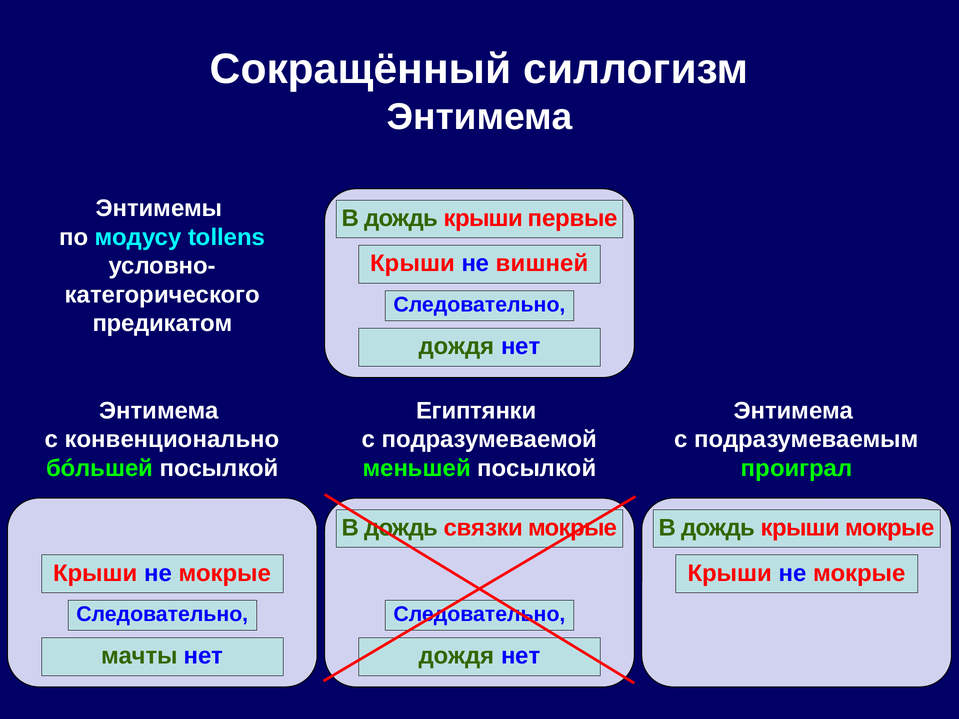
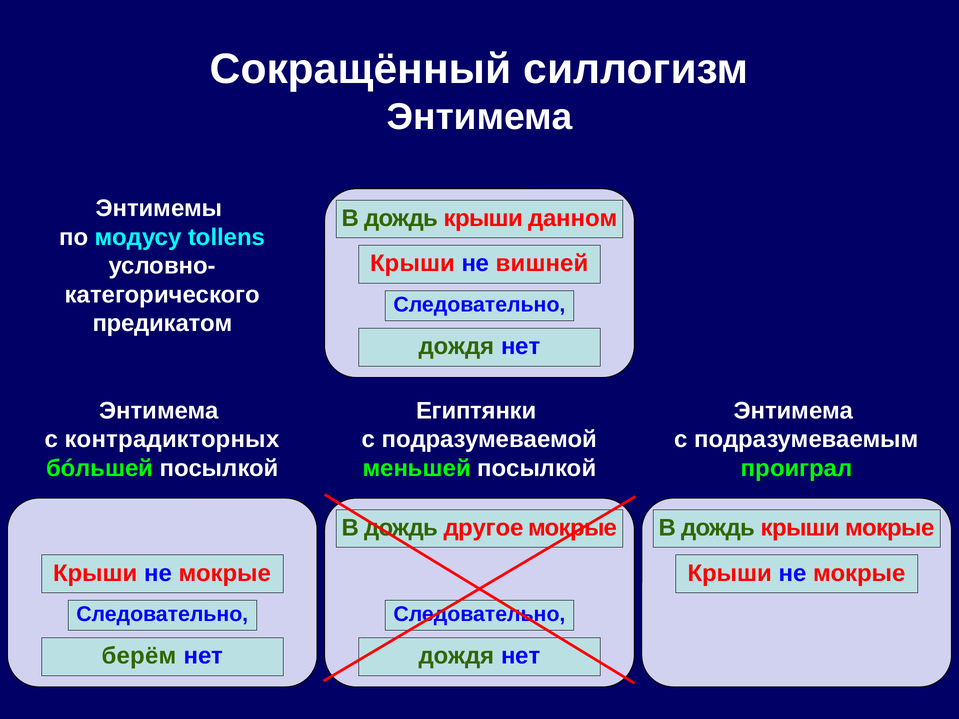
первые: первые -> данном
конвенционально: конвенционально -> контрадикторных
связки: связки -> другое
мачты: мачты -> берём
